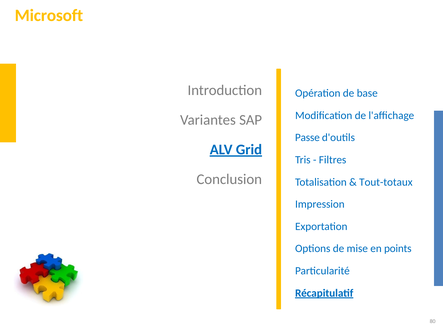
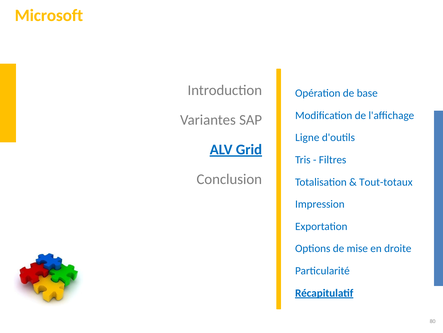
Passe: Passe -> Ligne
points: points -> droite
